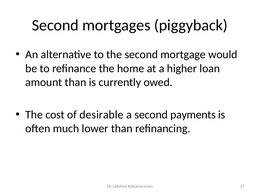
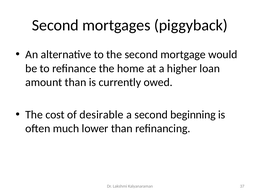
payments: payments -> beginning
